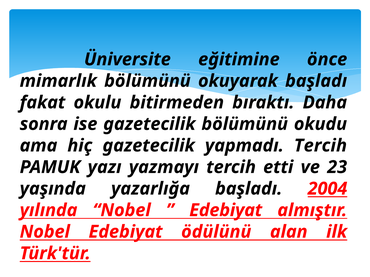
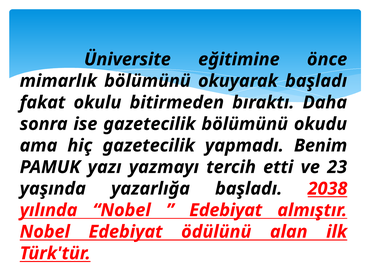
yapmadı Tercih: Tercih -> Benim
2004: 2004 -> 2038
